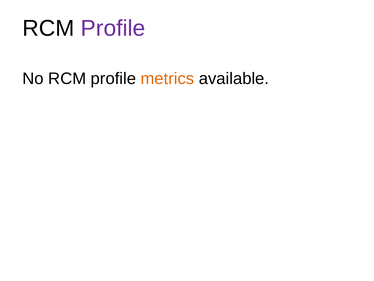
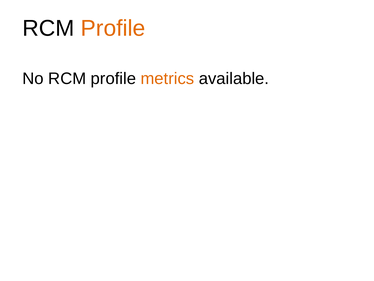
Profile at (113, 28) colour: purple -> orange
